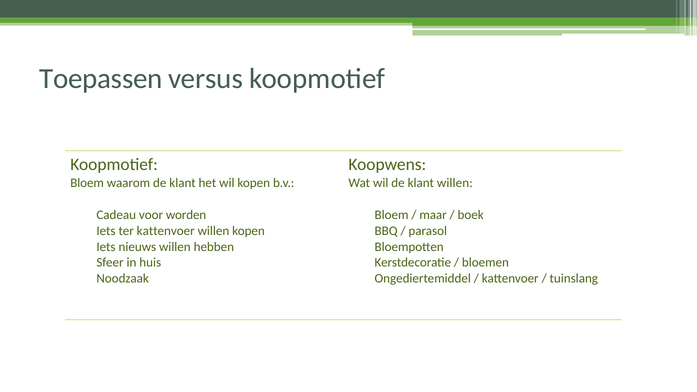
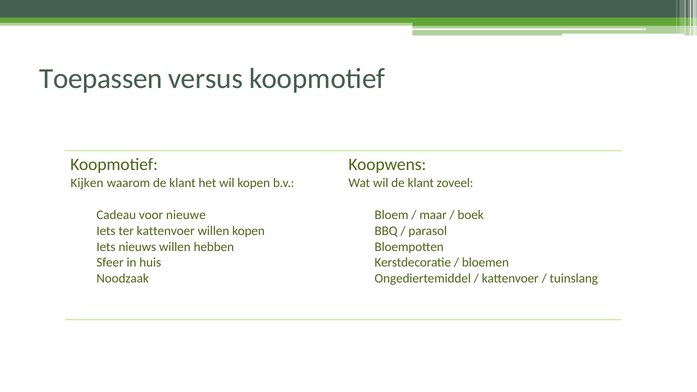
Bloem at (87, 183): Bloem -> Kijken
klant willen: willen -> zoveel
worden: worden -> nieuwe
